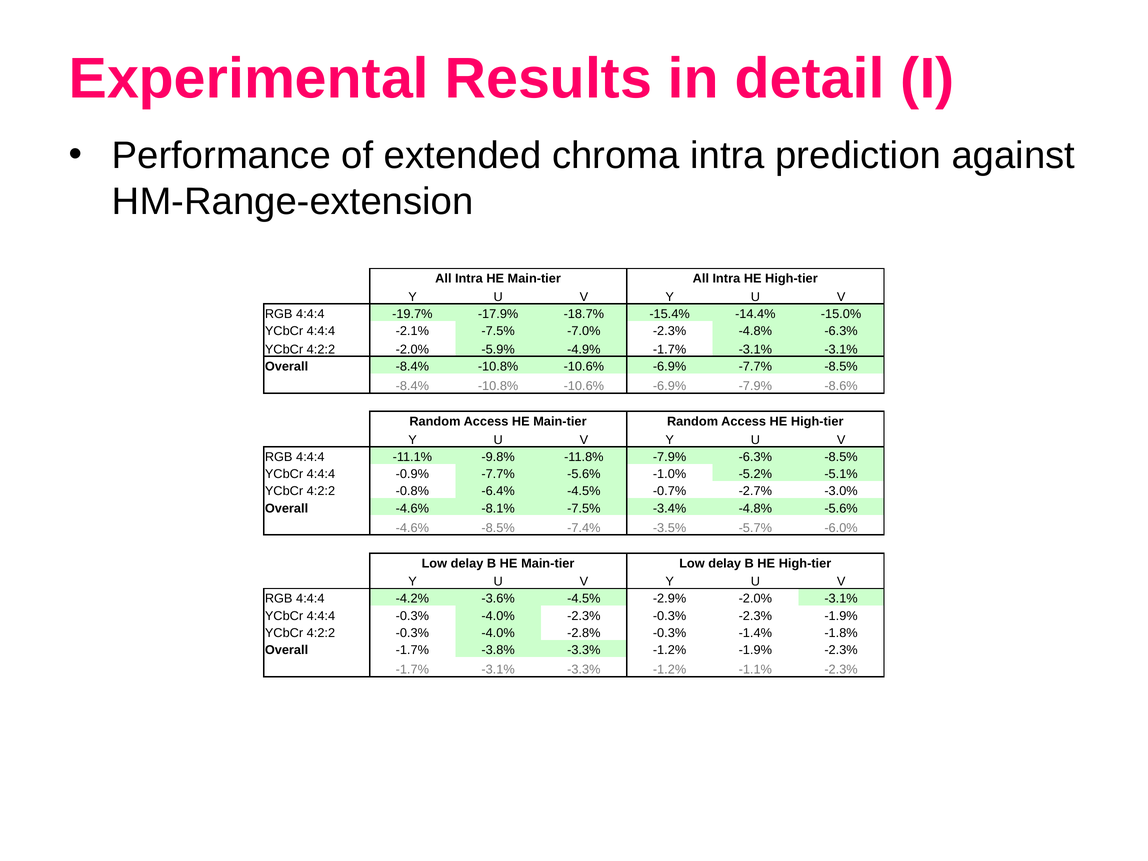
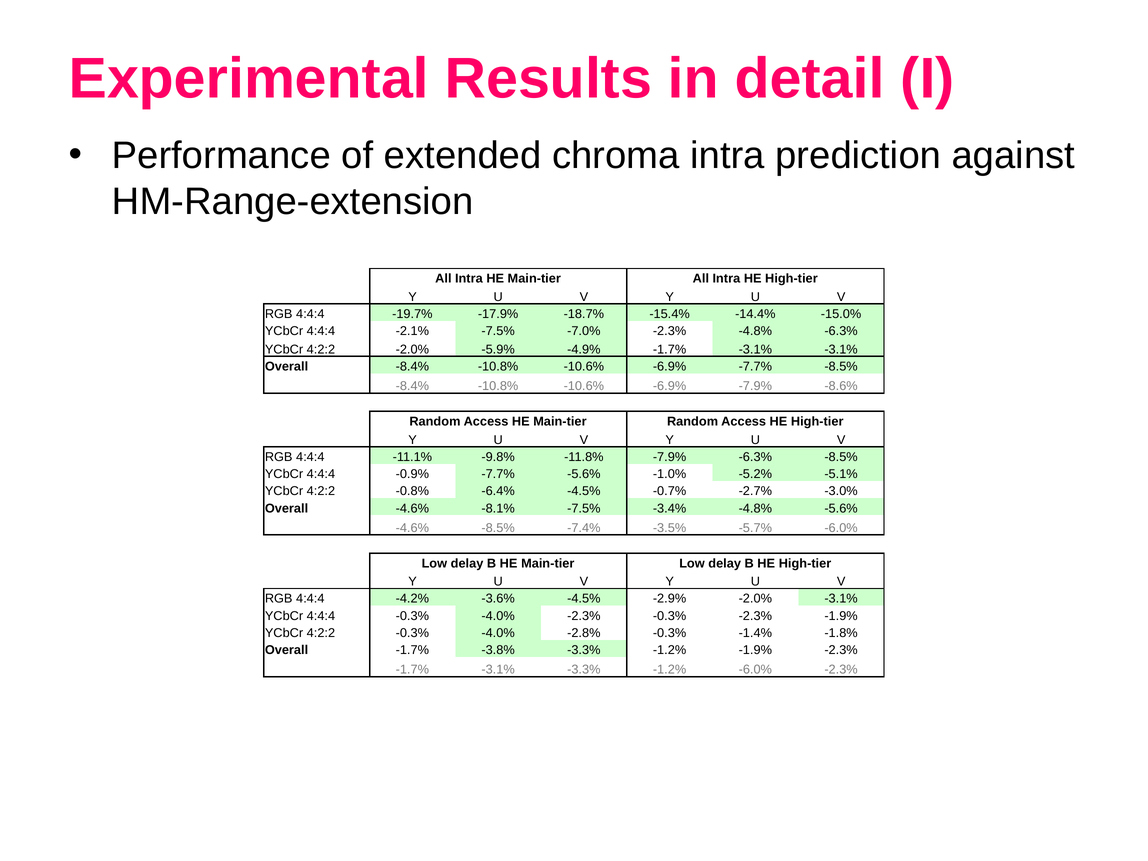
-1.2% -1.1%: -1.1% -> -6.0%
